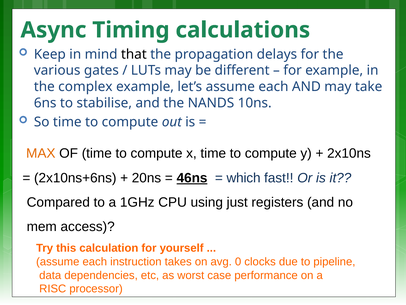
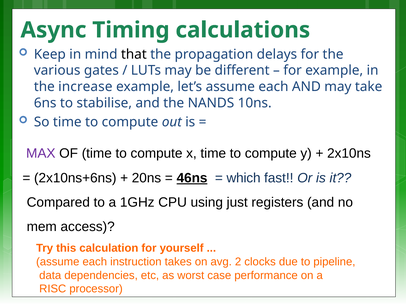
complex: complex -> increase
MAX colour: orange -> purple
0: 0 -> 2
